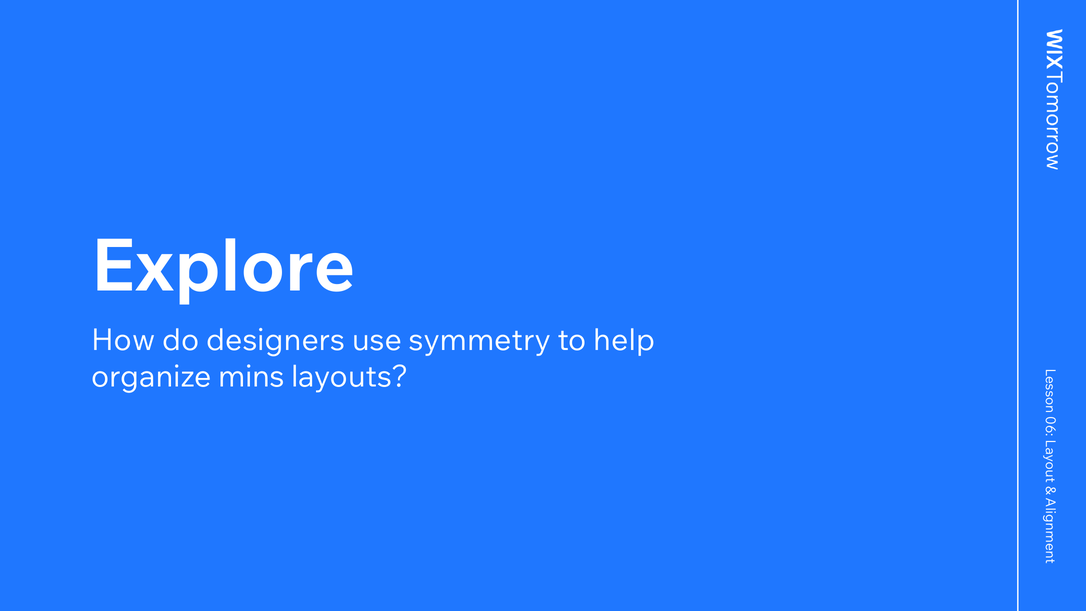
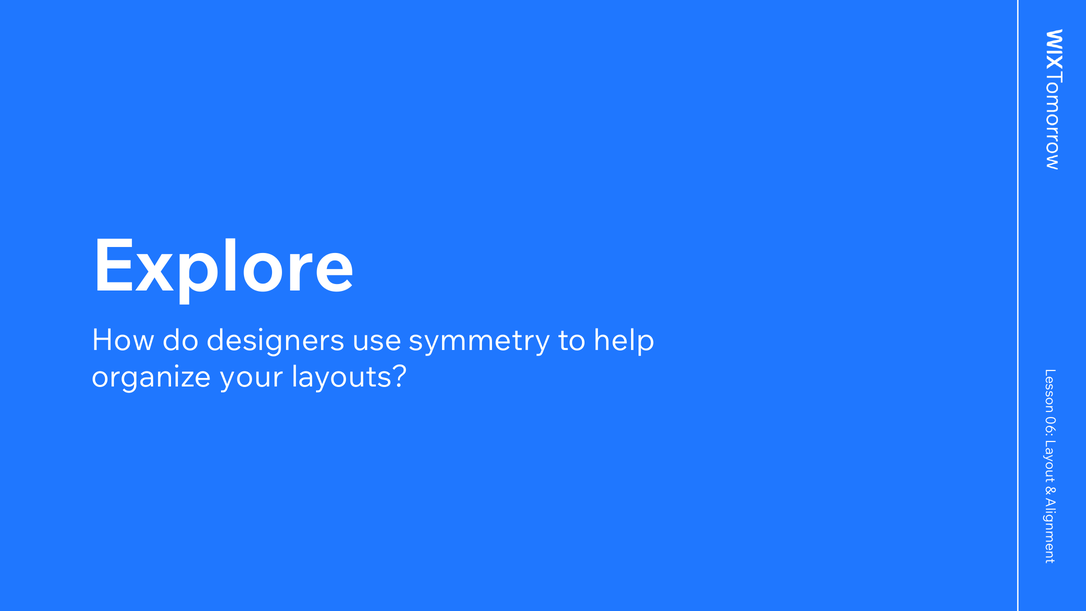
mins: mins -> your
